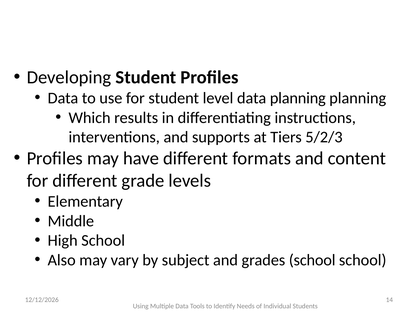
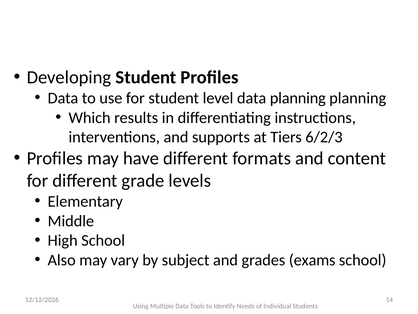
5/2/3: 5/2/3 -> 6/2/3
grades school: school -> exams
